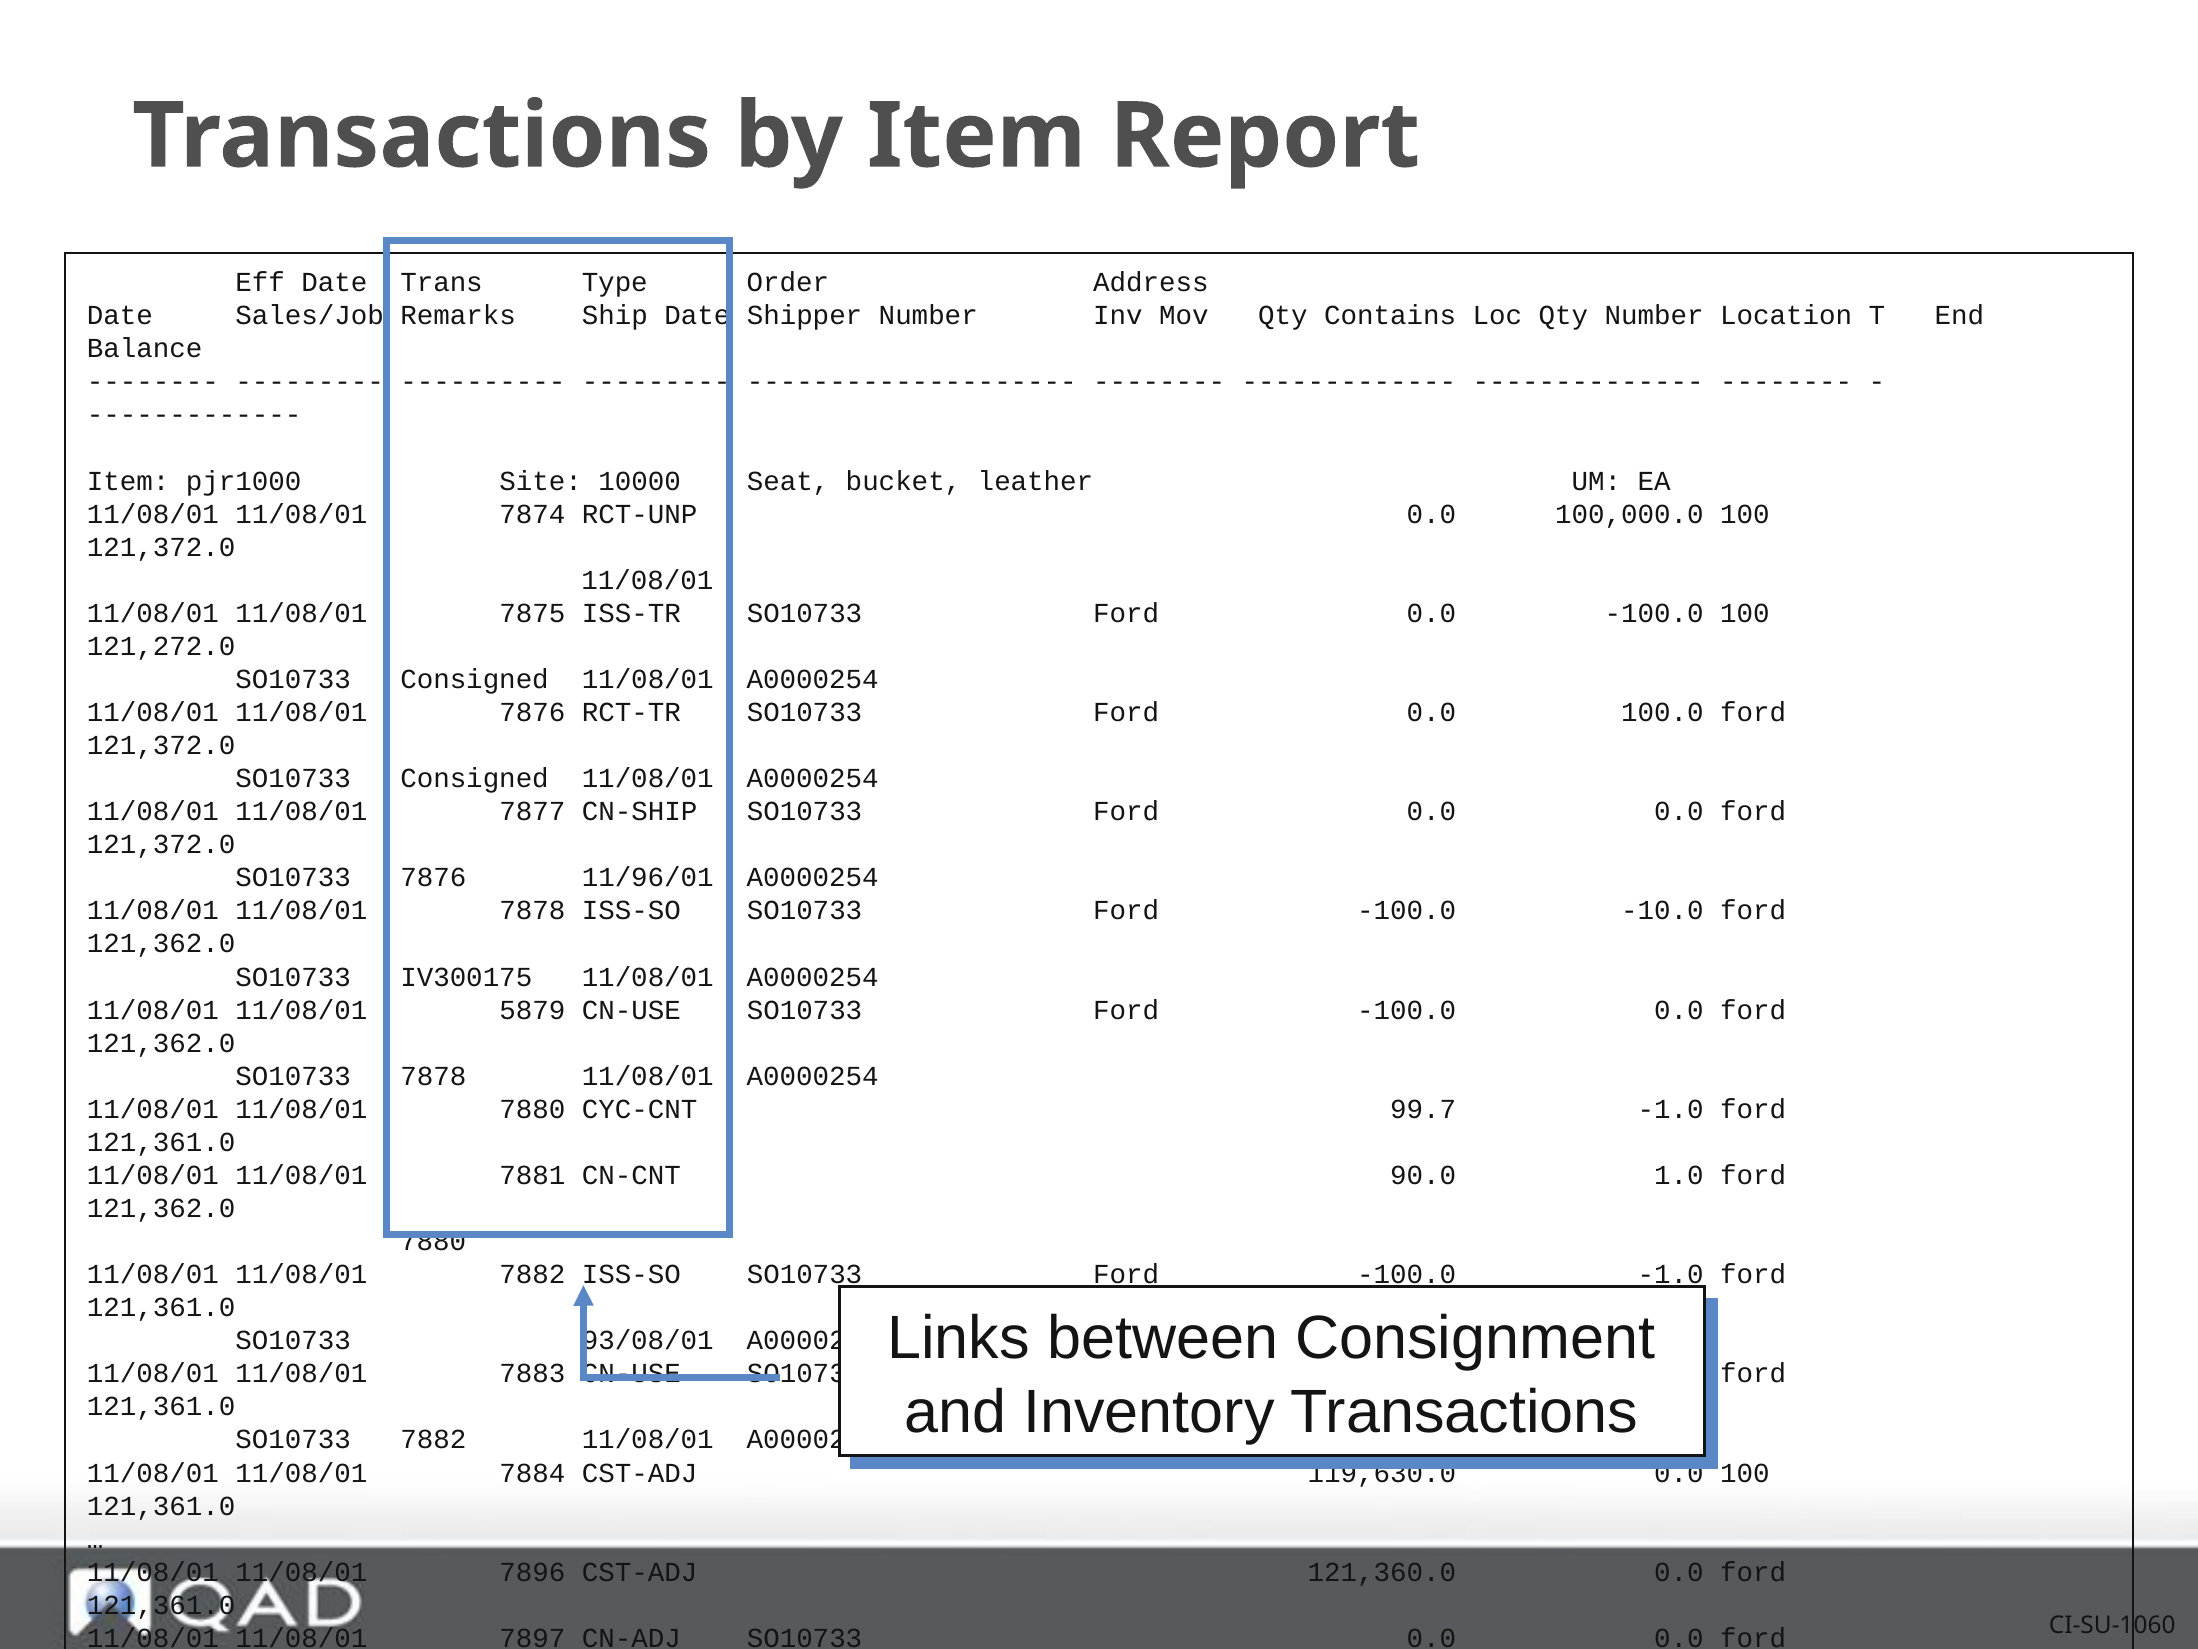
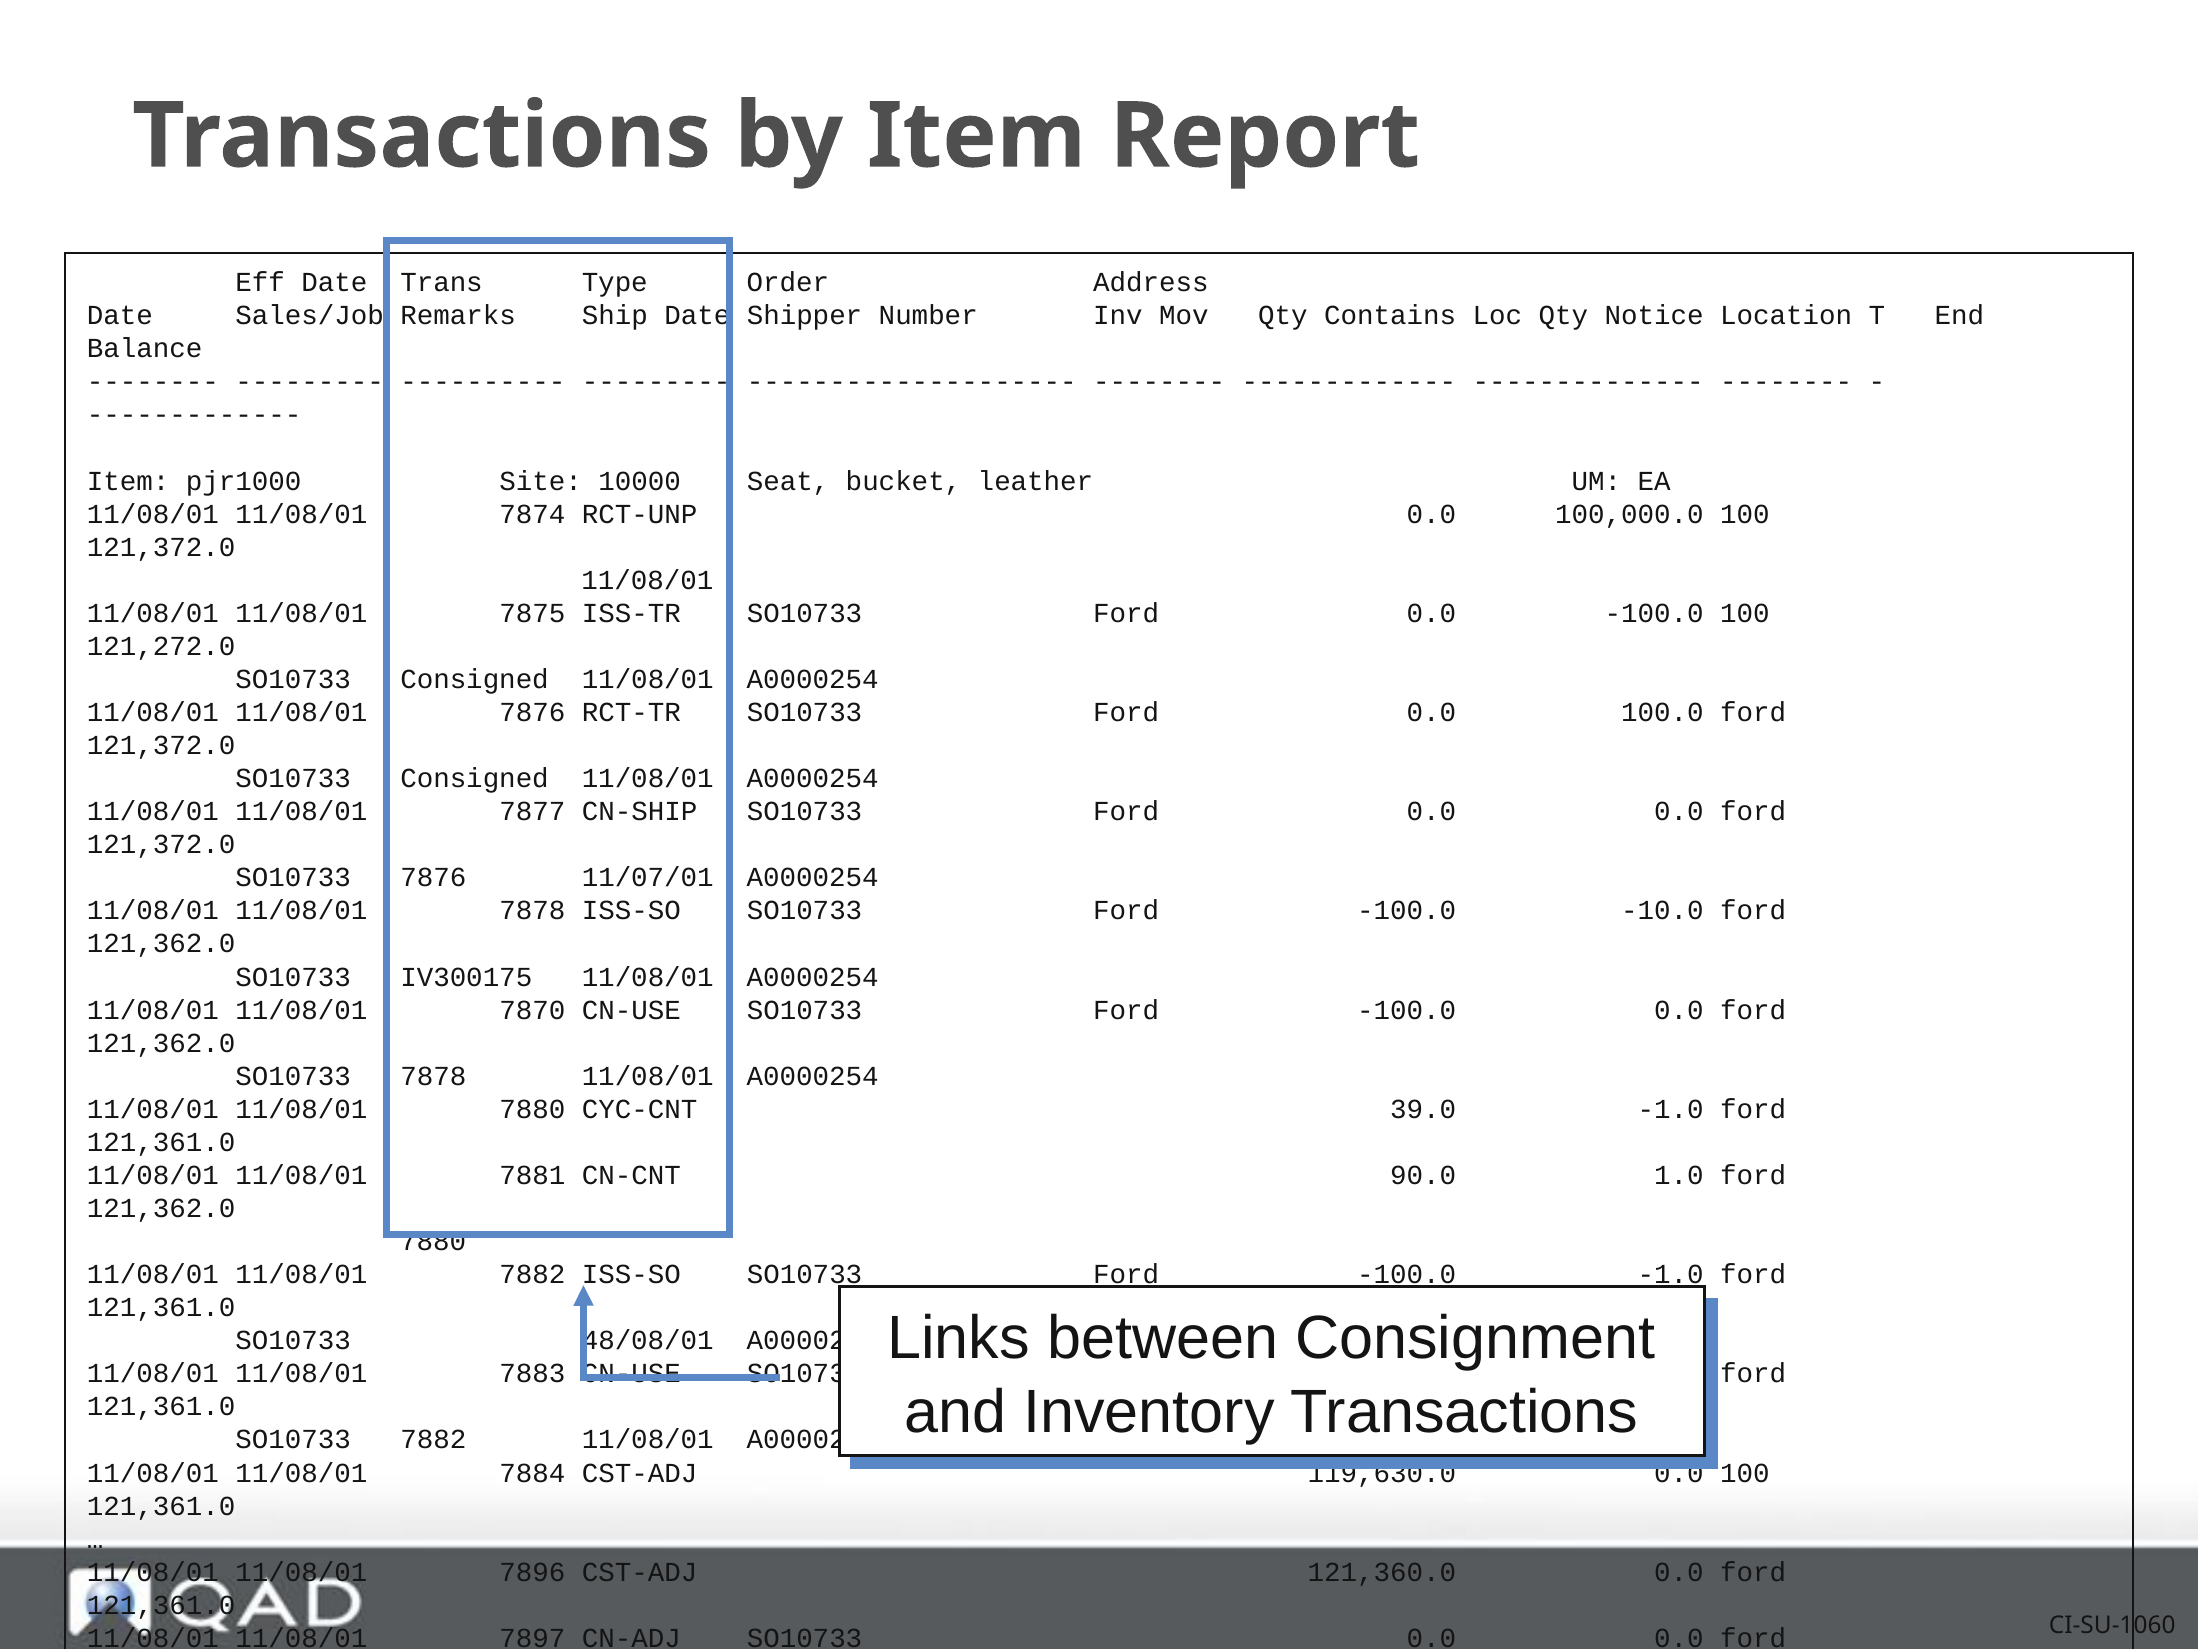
Qty Number: Number -> Notice
11/96/01: 11/96/01 -> 11/07/01
5879: 5879 -> 7870
99.7: 99.7 -> 39.0
93/08/01: 93/08/01 -> 48/08/01
